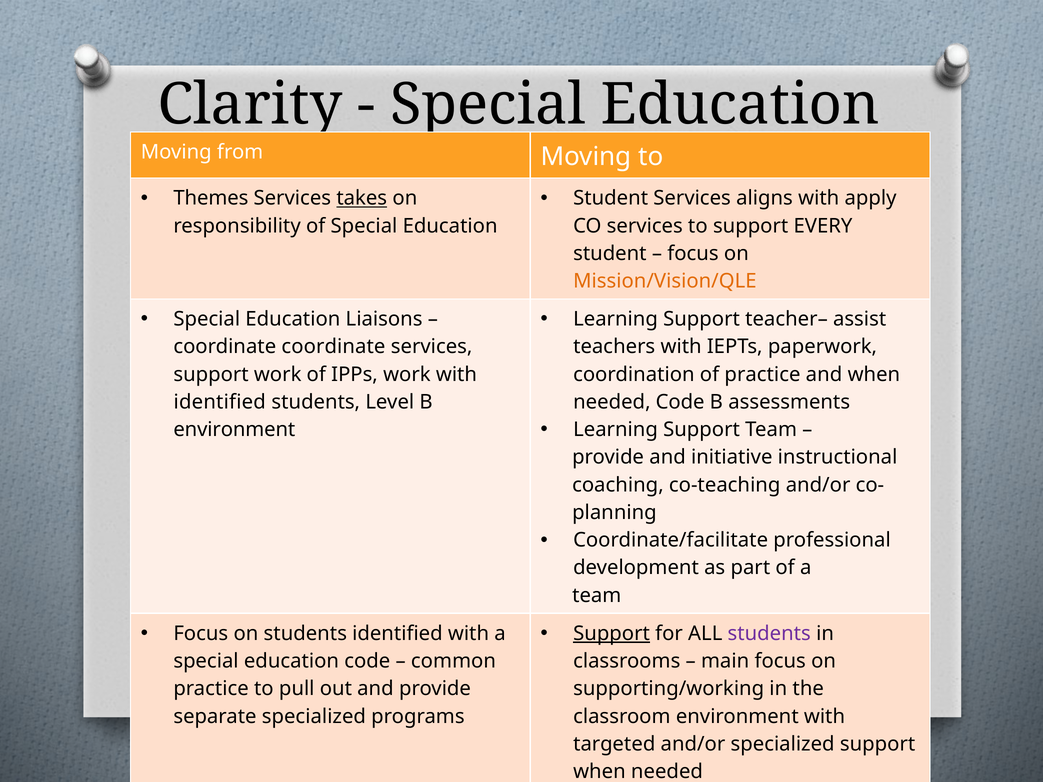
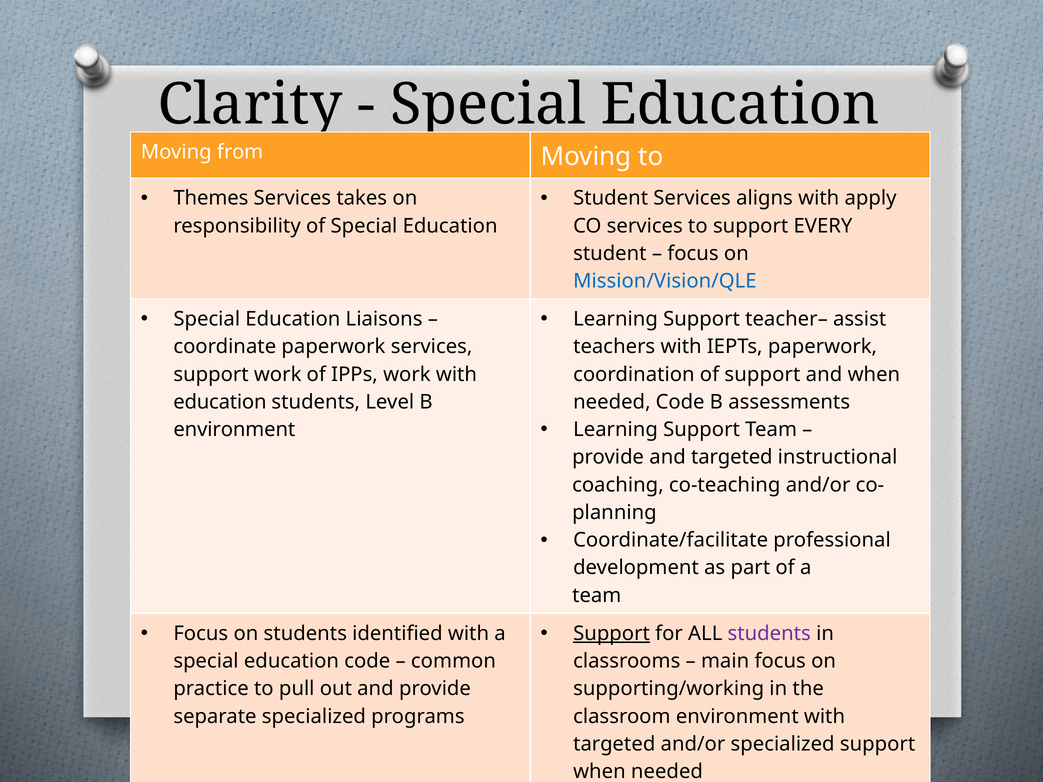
takes underline: present -> none
Mission/Vision/QLE colour: orange -> blue
coordinate coordinate: coordinate -> paperwork
of practice: practice -> support
identified at (220, 402): identified -> education
and initiative: initiative -> targeted
